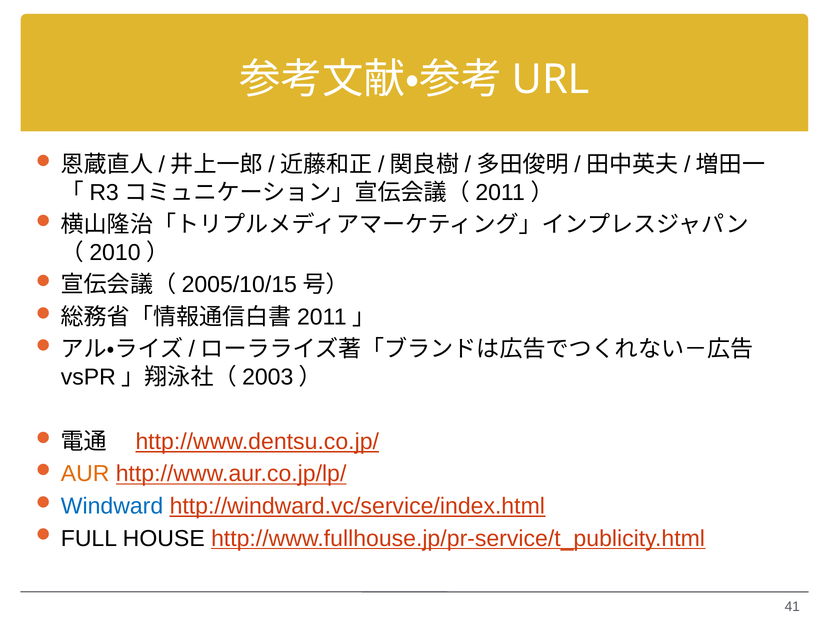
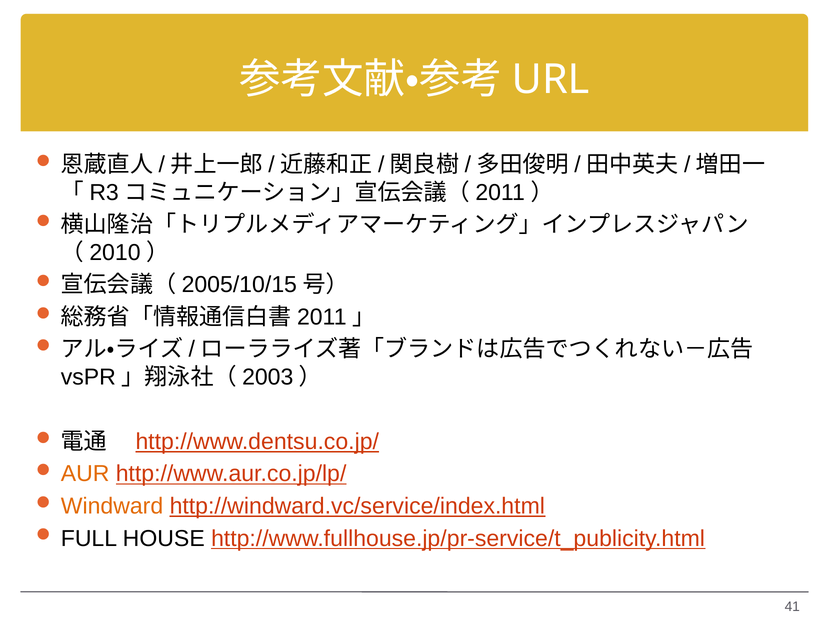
Windward colour: blue -> orange
